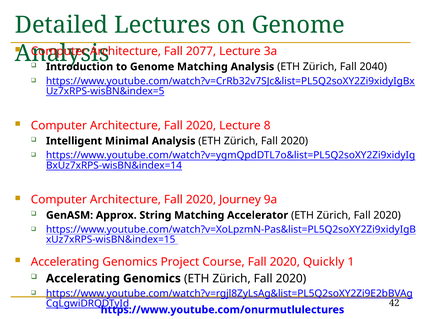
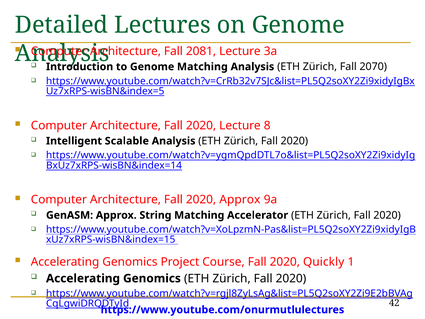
2077: 2077 -> 2081
2040: 2040 -> 2070
Minimal: Minimal -> Scalable
2020 Journey: Journey -> Approx
